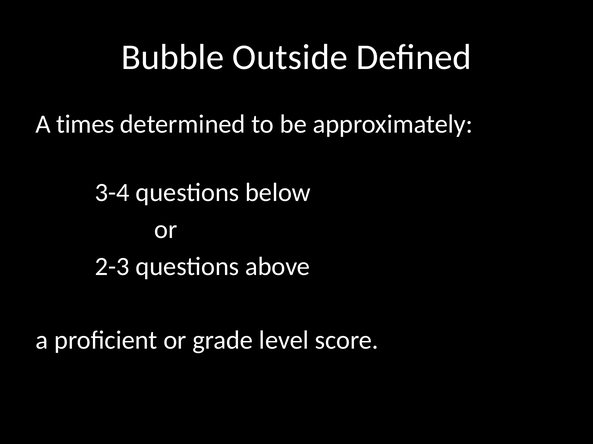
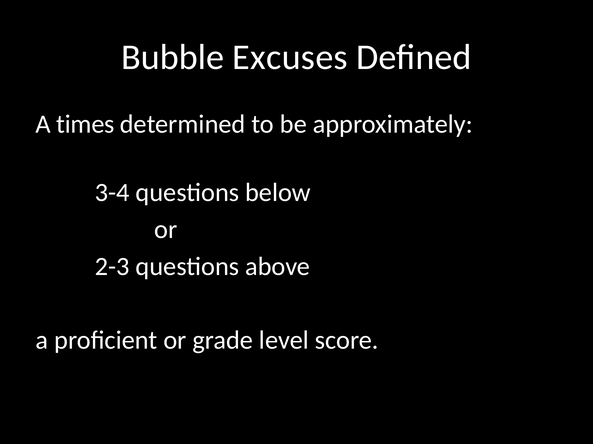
Outside: Outside -> Excuses
